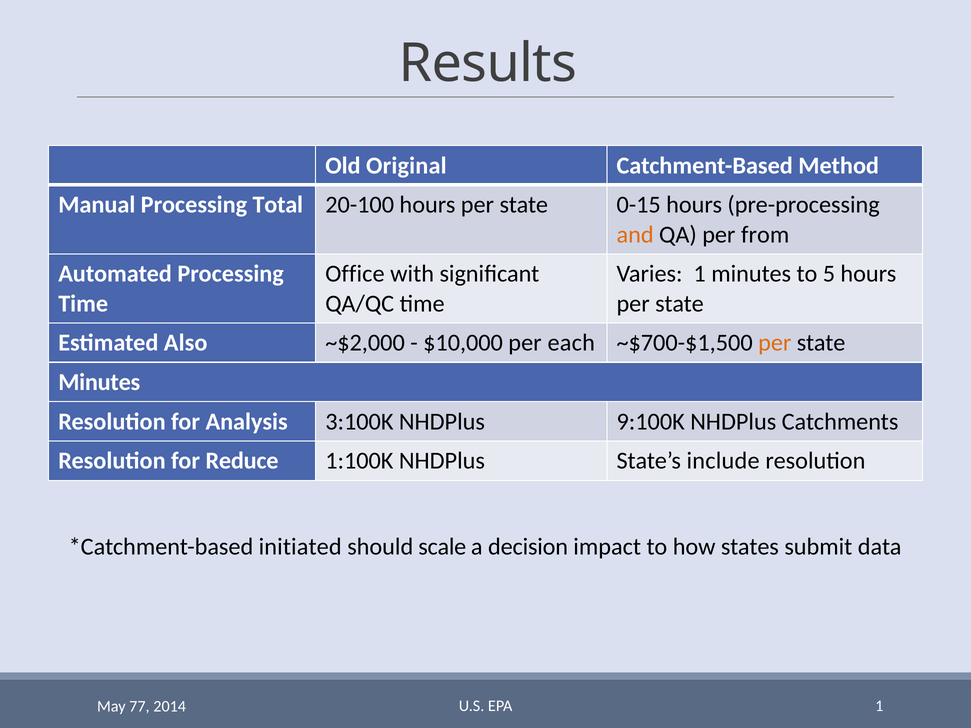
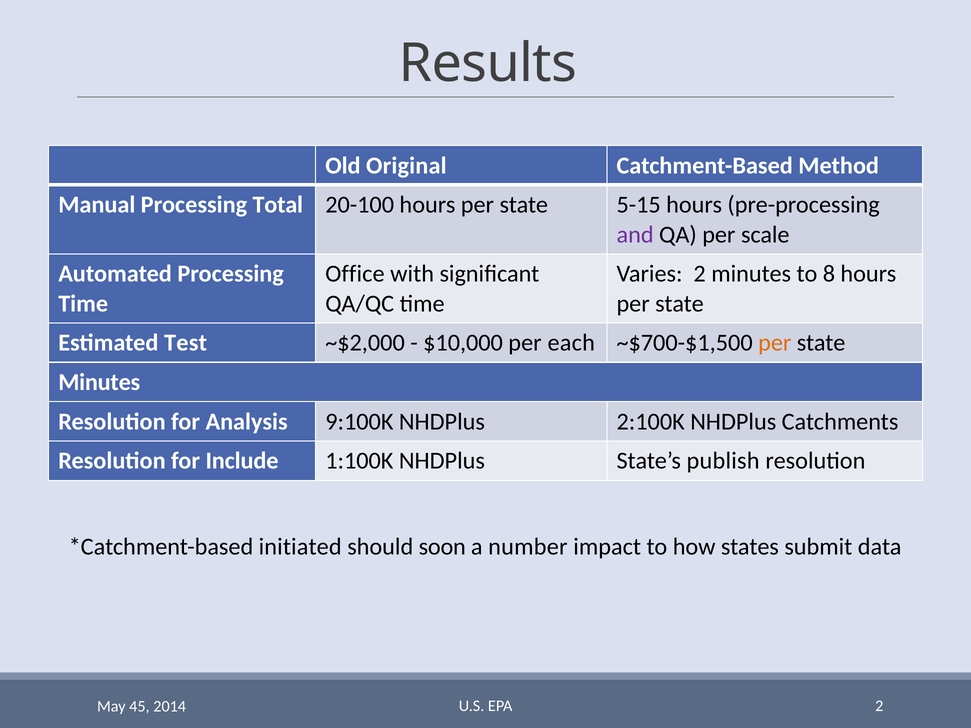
0-15: 0-15 -> 5-15
and colour: orange -> purple
from: from -> scale
Varies 1: 1 -> 2
5: 5 -> 8
Also: Also -> Test
3:100K: 3:100K -> 9:100K
9:100K: 9:100K -> 2:100K
Reduce: Reduce -> Include
include: include -> publish
scale: scale -> soon
decision: decision -> number
EPA 1: 1 -> 2
77: 77 -> 45
